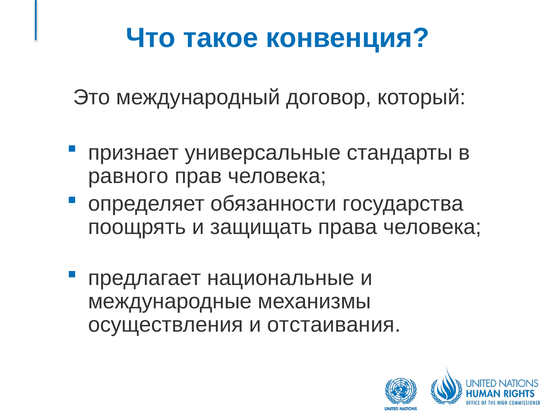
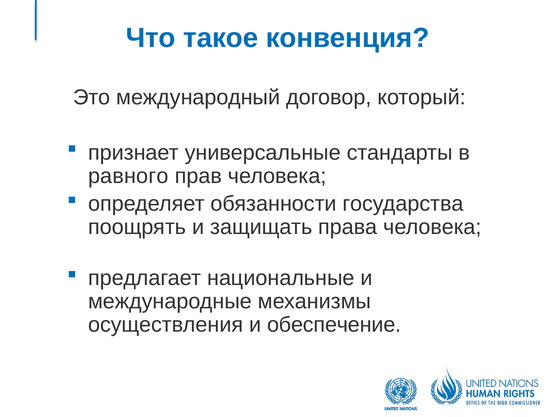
отстаивания: отстаивания -> обеспечение
